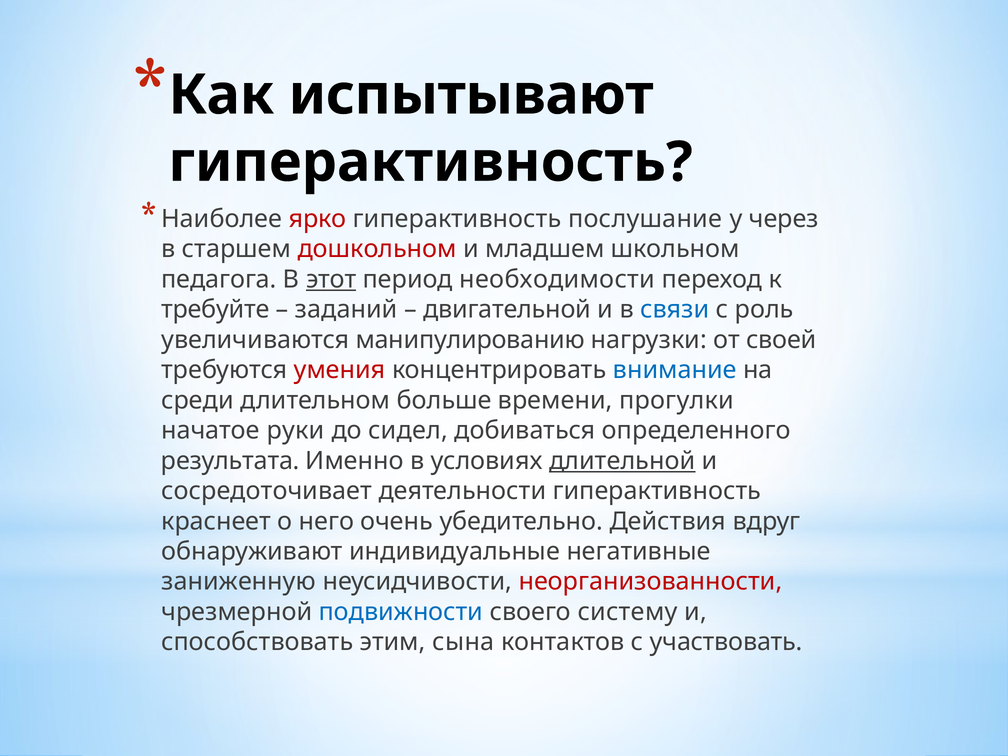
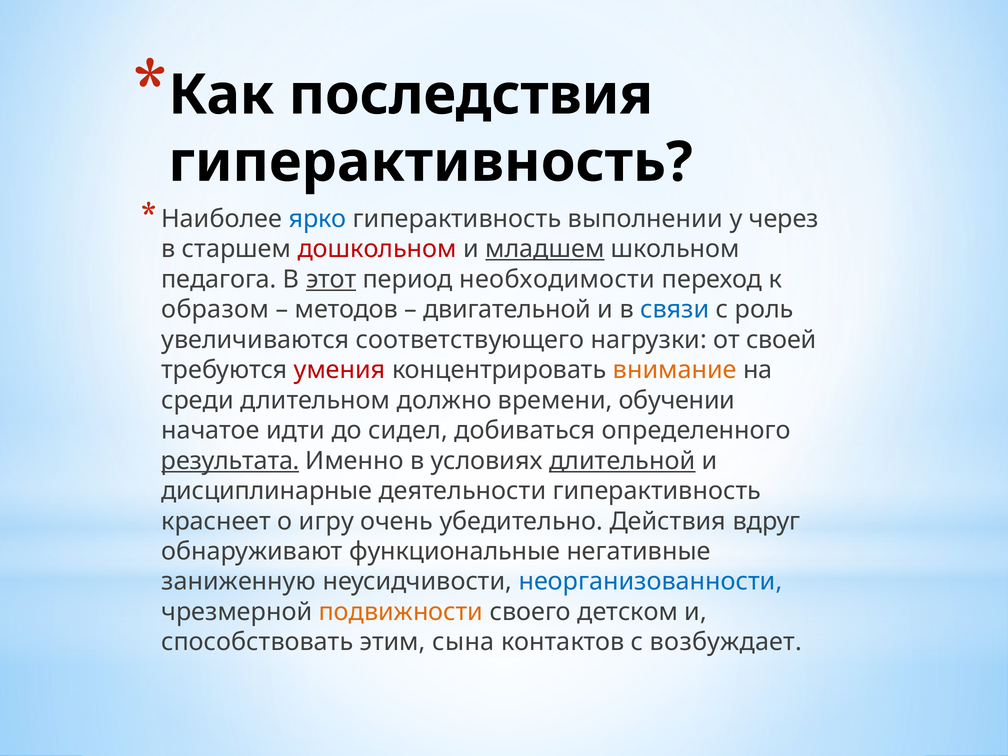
испытывают: испытывают -> последствия
ярко colour: red -> blue
послушание: послушание -> выполнении
младшем underline: none -> present
требуйте: требуйте -> образом
заданий: заданий -> методов
манипулированию: манипулированию -> соответствующего
внимание colour: blue -> orange
больше: больше -> должно
прогулки: прогулки -> обучении
руки: руки -> идти
результата underline: none -> present
сосредоточивает: сосредоточивает -> дисциплинарные
него: него -> игру
индивидуальные: индивидуальные -> функциональные
неорганизованности colour: red -> blue
подвижности colour: blue -> orange
систему: систему -> детском
участвовать: участвовать -> возбуждает
